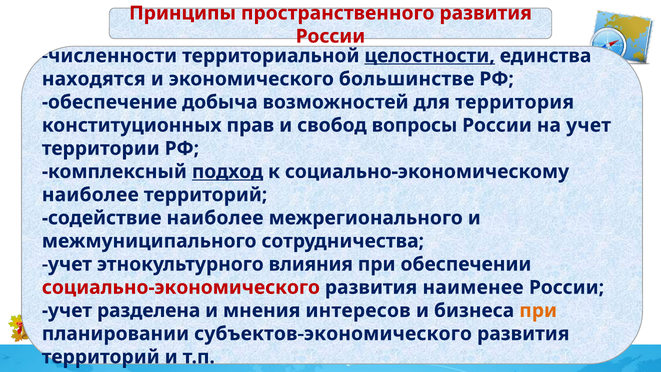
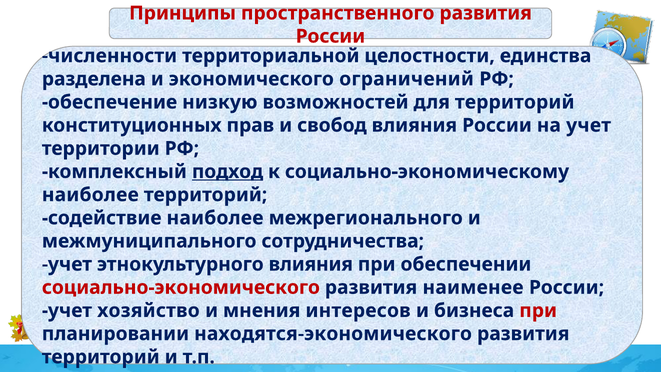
целостности underline: present -> none
находятся: находятся -> разделена
большинстве: большинстве -> ограничений
добыча: добыча -> низкую
для территория: территория -> территорий
свобод вопросы: вопросы -> влияния
разделена: разделена -> хозяйство
при at (538, 310) colour: orange -> red
субъектов-экономического: субъектов-экономического -> находятся-экономического
